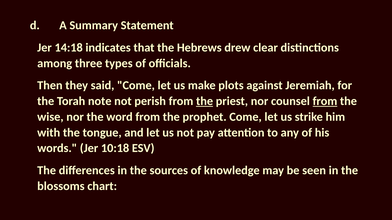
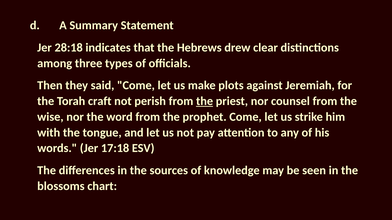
14:18: 14:18 -> 28:18
note: note -> craft
from at (325, 101) underline: present -> none
10:18: 10:18 -> 17:18
